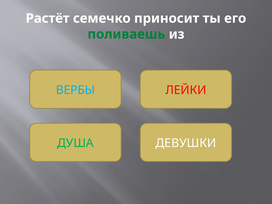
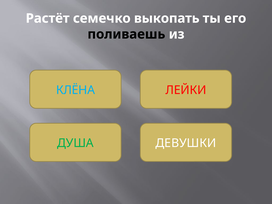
приносит: приносит -> выкопать
поливаешь colour: green -> black
ВЕРБЫ: ВЕРБЫ -> КЛЁНА
